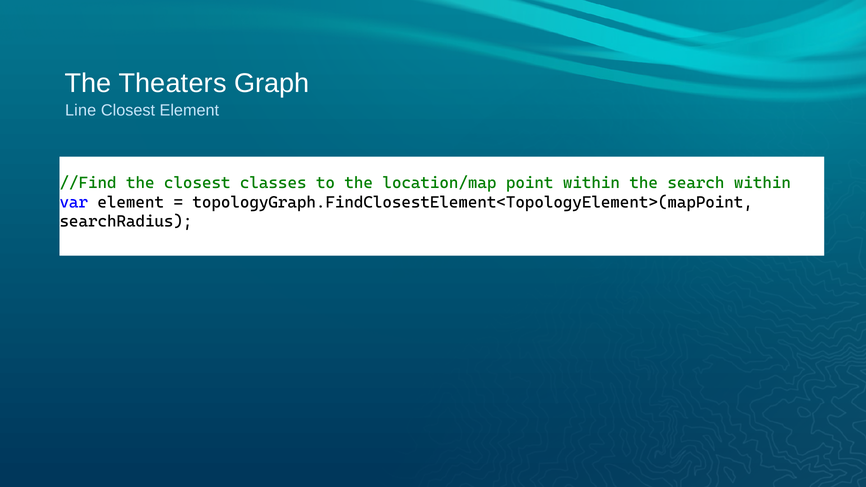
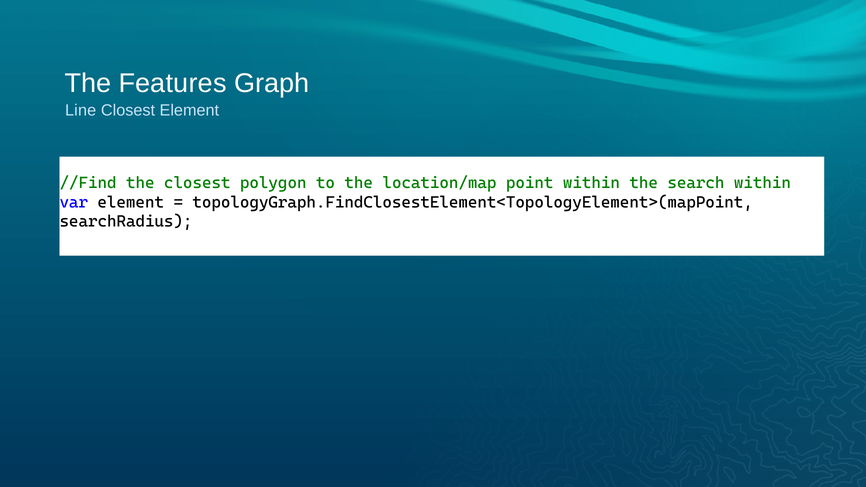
Theaters: Theaters -> Features
classes: classes -> polygon
